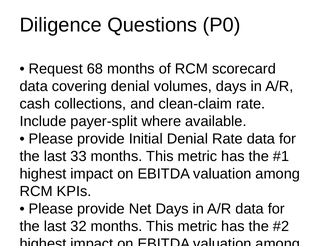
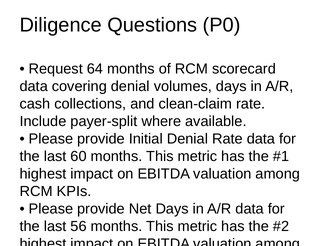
68: 68 -> 64
33: 33 -> 60
32: 32 -> 56
